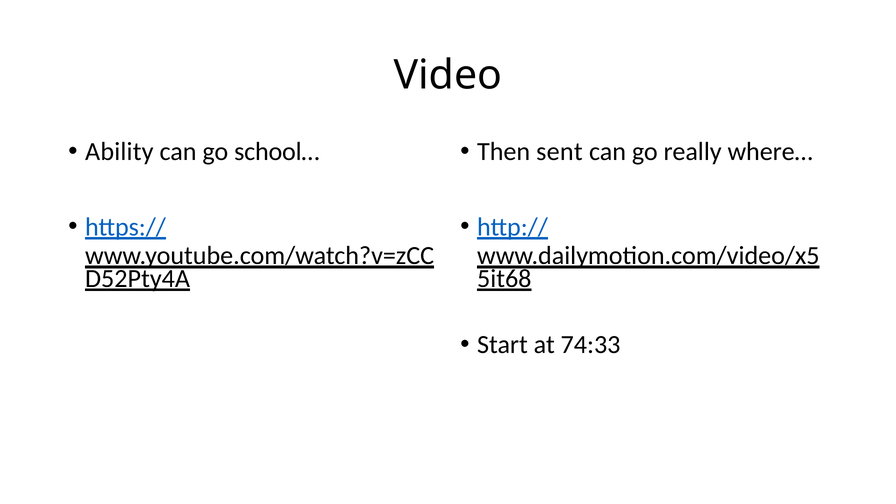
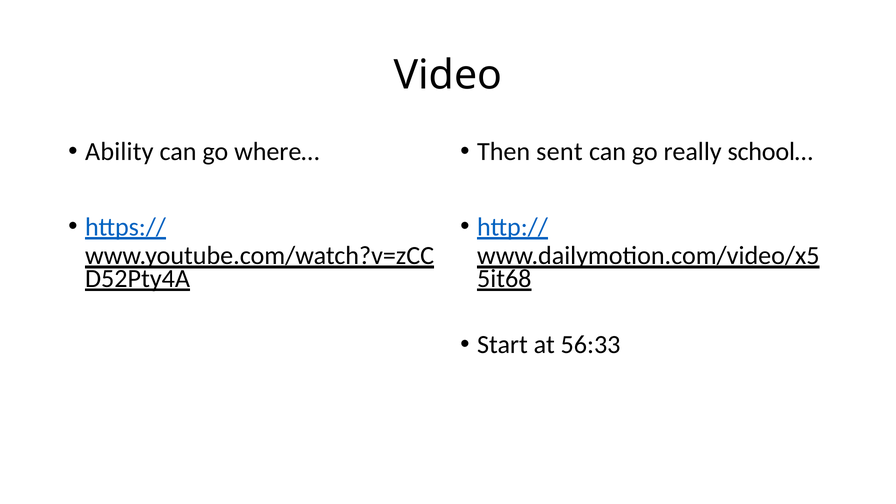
school…: school… -> where…
where…: where… -> school…
74:33: 74:33 -> 56:33
